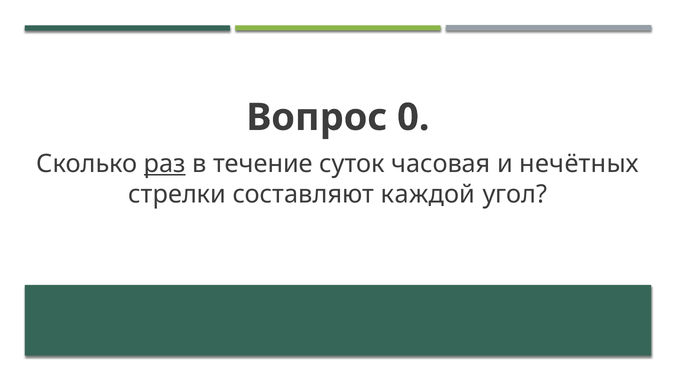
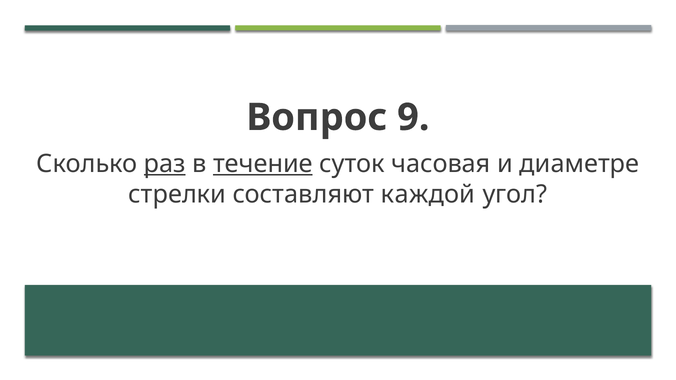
0: 0 -> 9
течение underline: none -> present
нечётных: нечётных -> диаметре
